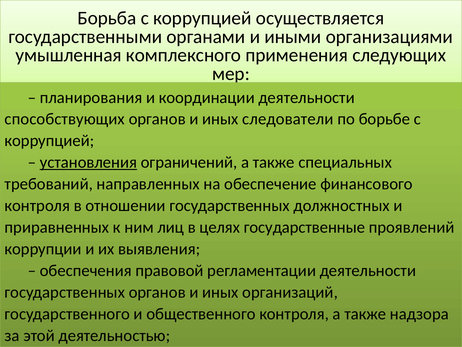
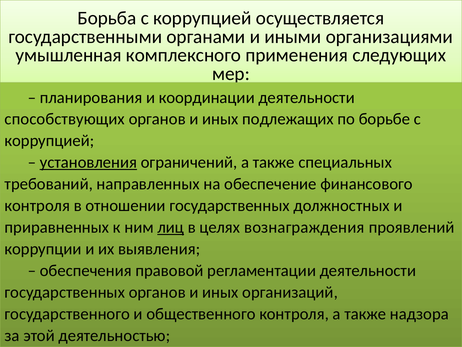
следователи: следователи -> подлежащих
лиц underline: none -> present
государственные: государственные -> вознаграждения
